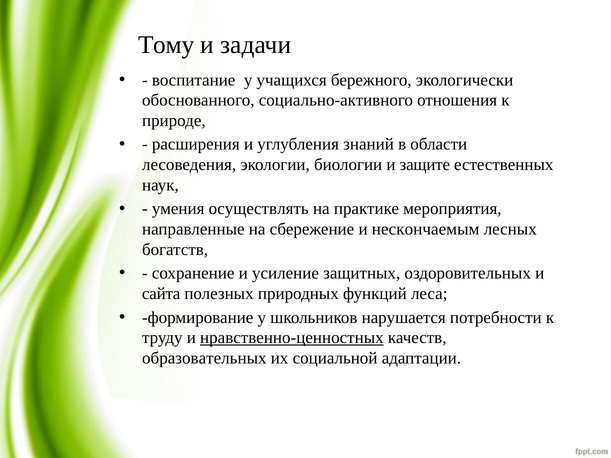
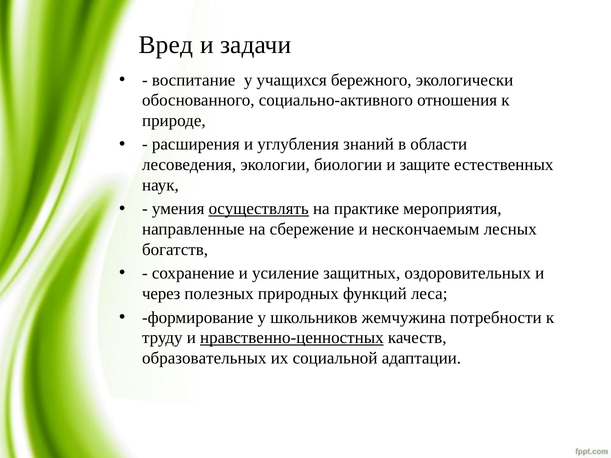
Тому: Тому -> Вред
осуществлять underline: none -> present
сайта: сайта -> через
нарушается: нарушается -> жемчужина
